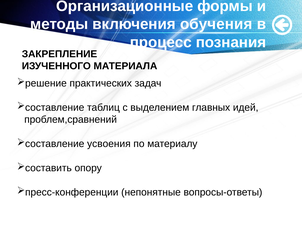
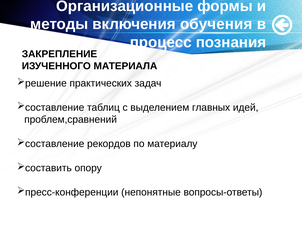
усвоения: усвоения -> рекордов
